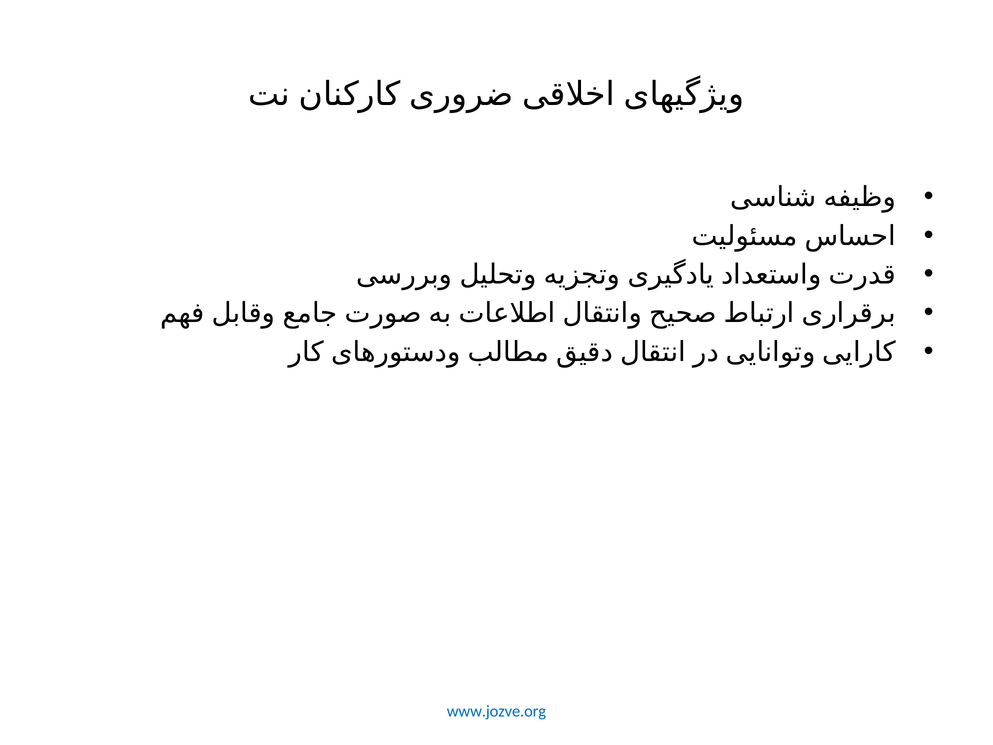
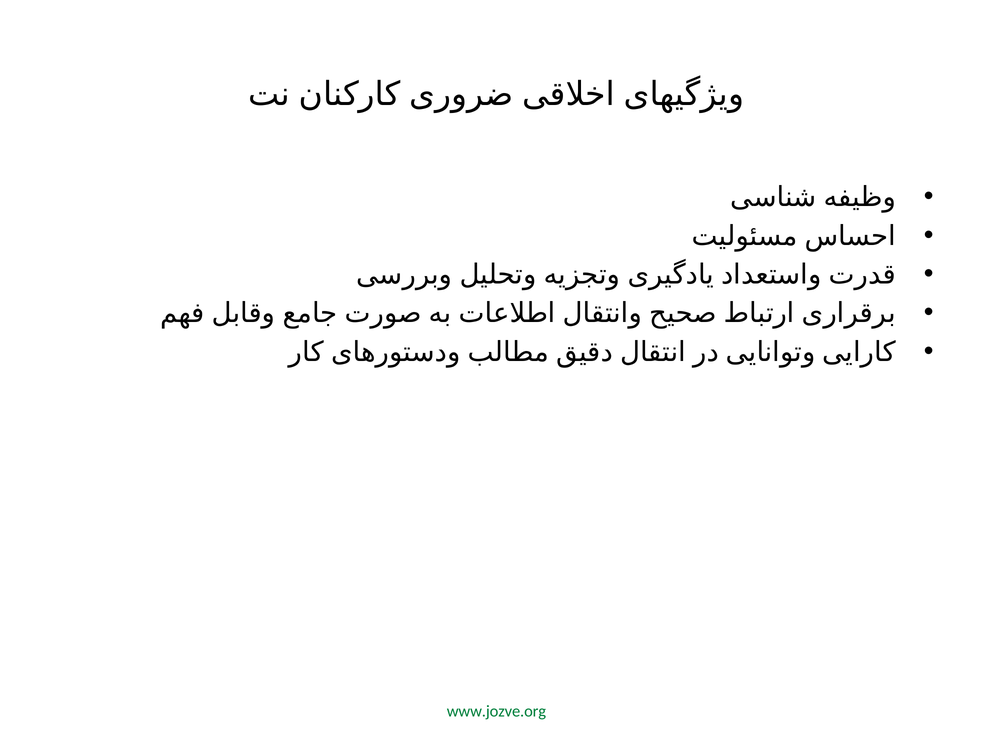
www.jozve.org colour: blue -> green
